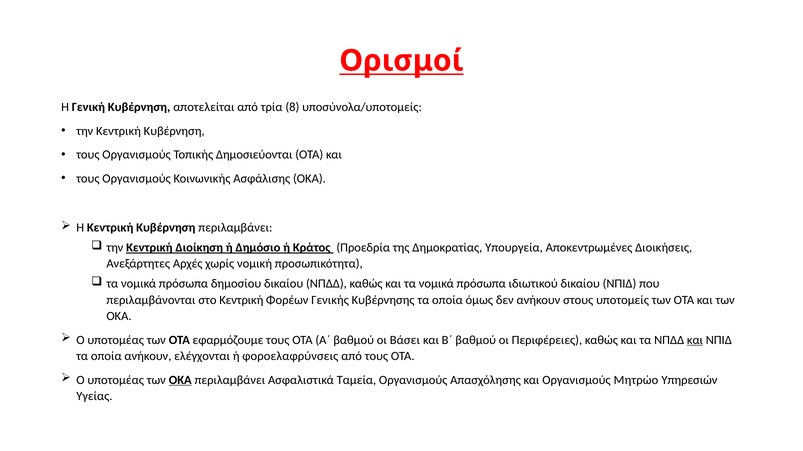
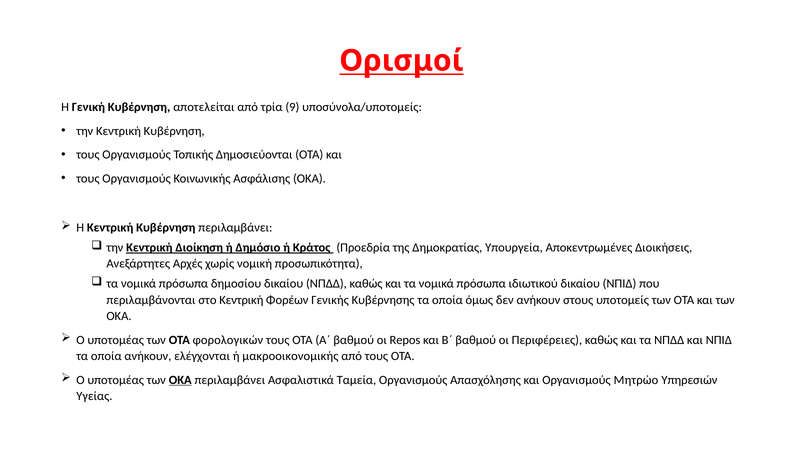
8: 8 -> 9
εφαρμόζουμε: εφαρμόζουμε -> φορολογικών
Βάσει: Βάσει -> Repos
και at (695, 340) underline: present -> none
φοροελαφρύνσεις: φοροελαφρύνσεις -> μακροοικονομικής
